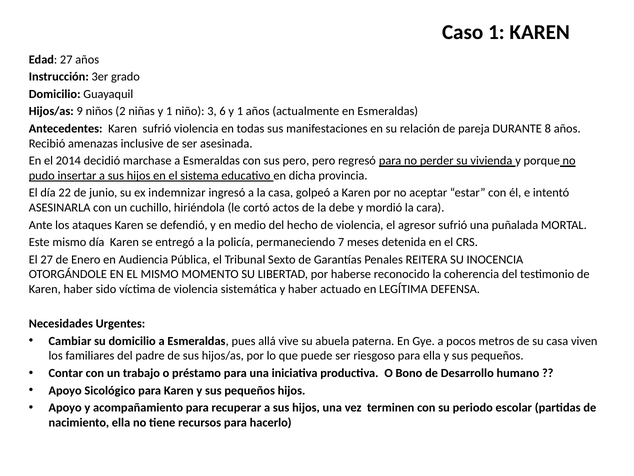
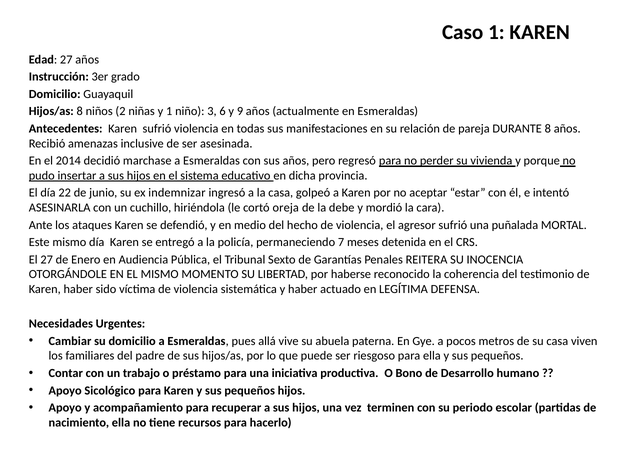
Hijos/as 9: 9 -> 8
6 y 1: 1 -> 9
sus pero: pero -> años
actos: actos -> oreja
